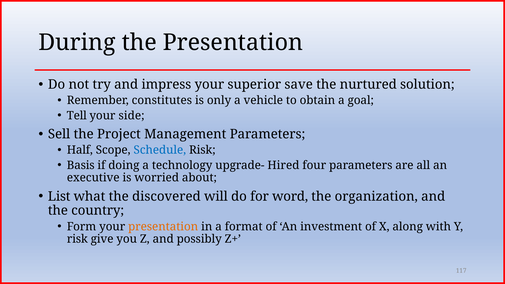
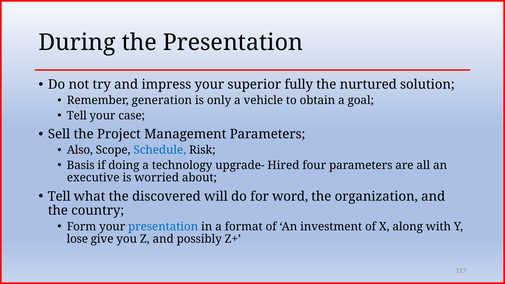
save: save -> fully
constitutes: constitutes -> generation
side: side -> case
Half: Half -> Also
List at (59, 196): List -> Tell
presentation at (163, 227) colour: orange -> blue
risk at (77, 239): risk -> lose
